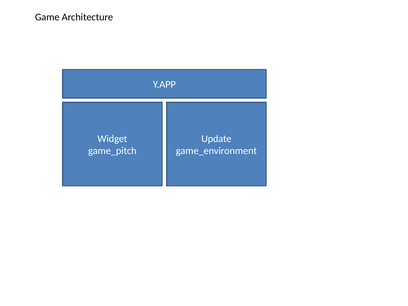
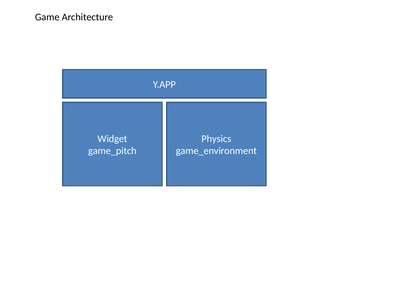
Update: Update -> Physics
